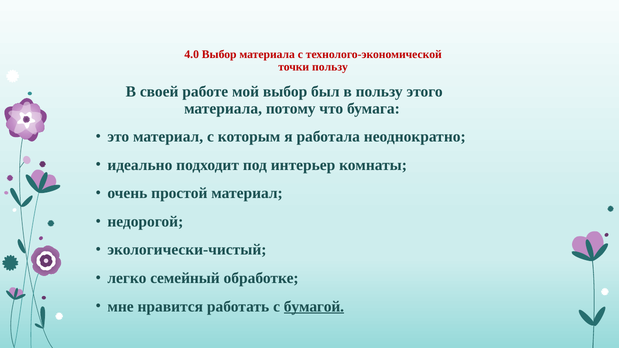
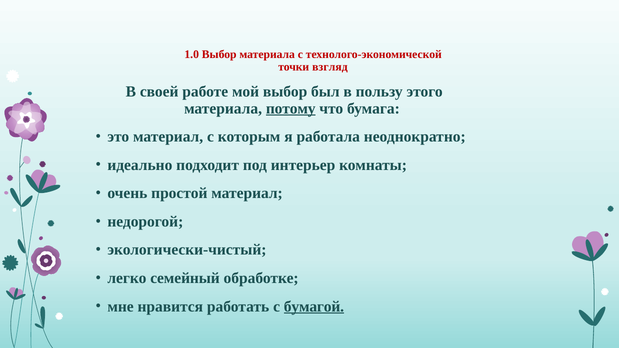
4.0: 4.0 -> 1.0
точки пользу: пользу -> взгляд
потому underline: none -> present
